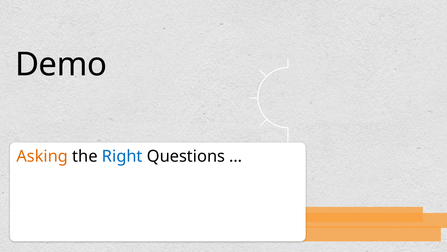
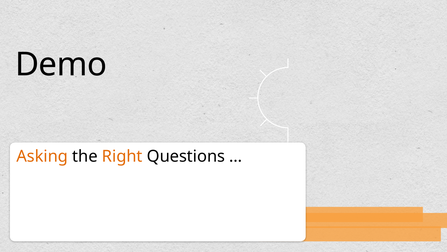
Right colour: blue -> orange
